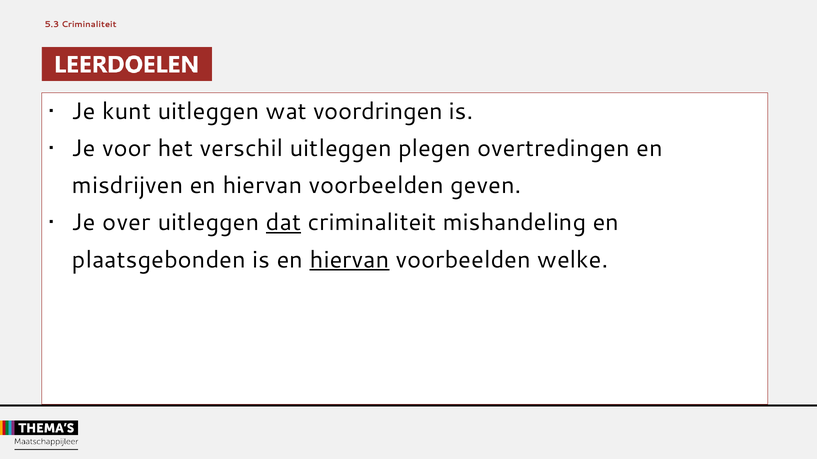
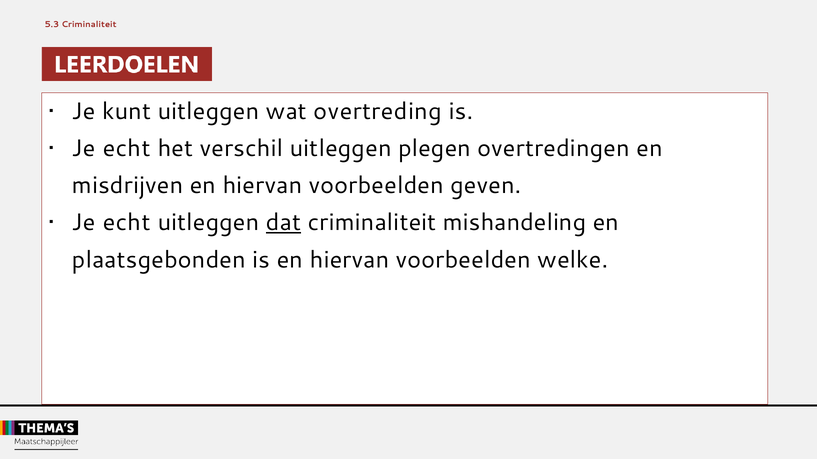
voordringen: voordringen -> overtreding
voor at (127, 149): voor -> echt
over at (127, 223): over -> echt
hiervan at (349, 260) underline: present -> none
